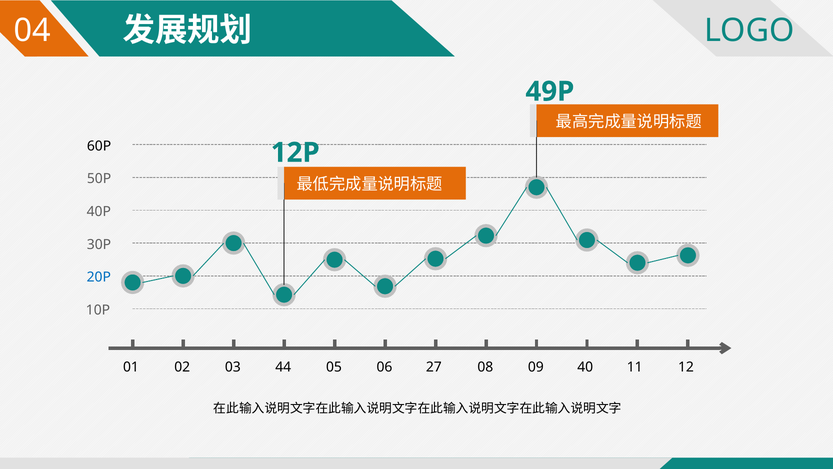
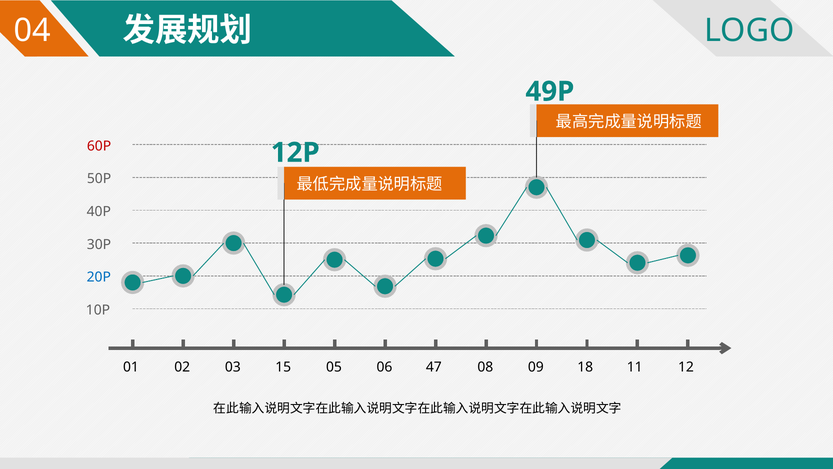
60P colour: black -> red
44: 44 -> 15
27: 27 -> 47
40: 40 -> 18
